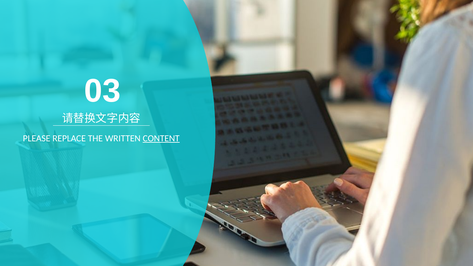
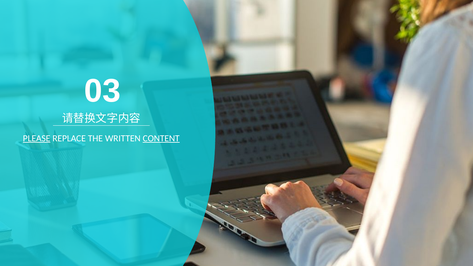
PLEASE underline: none -> present
